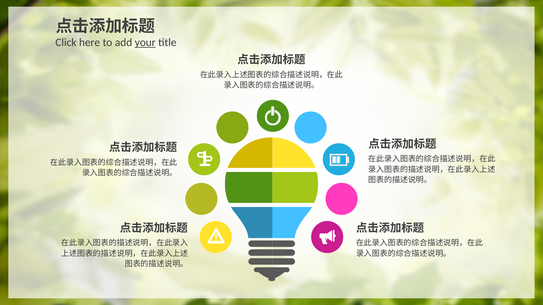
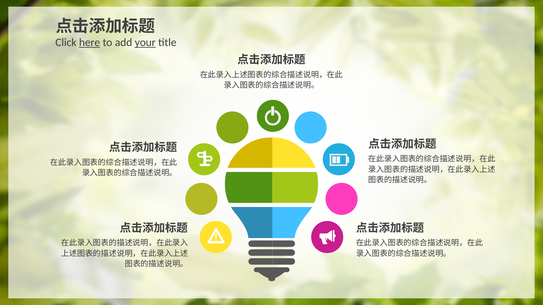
here underline: none -> present
